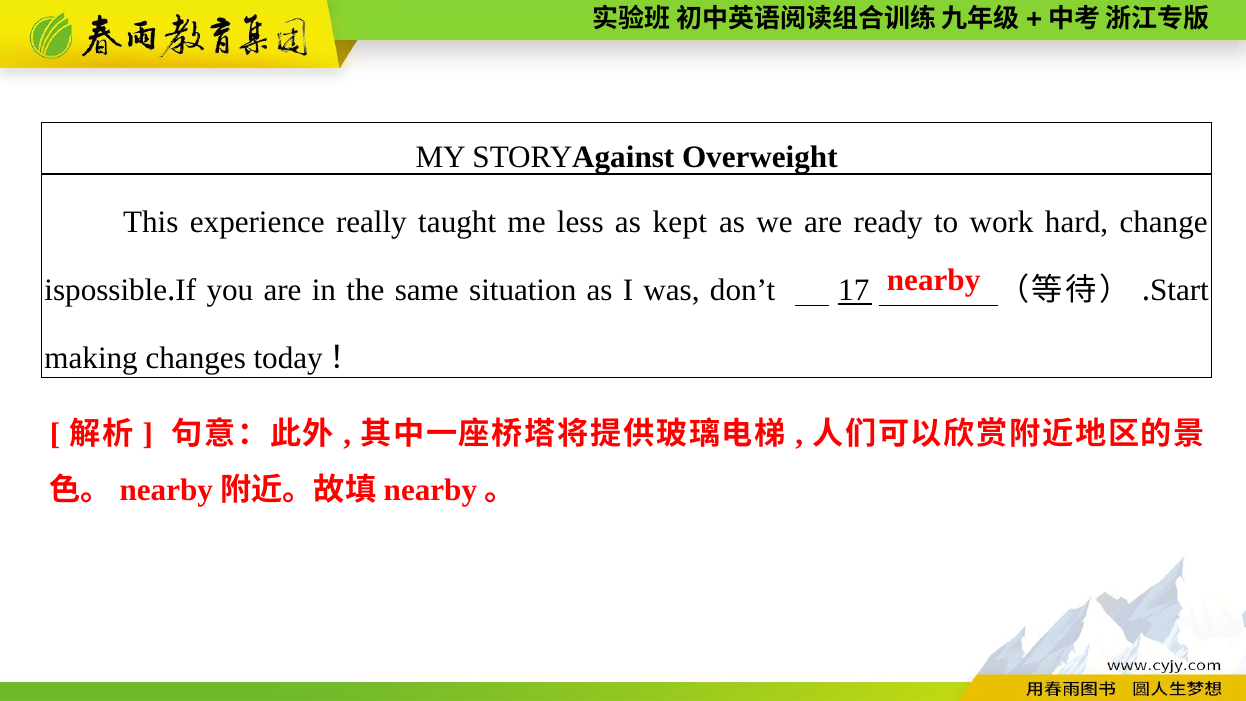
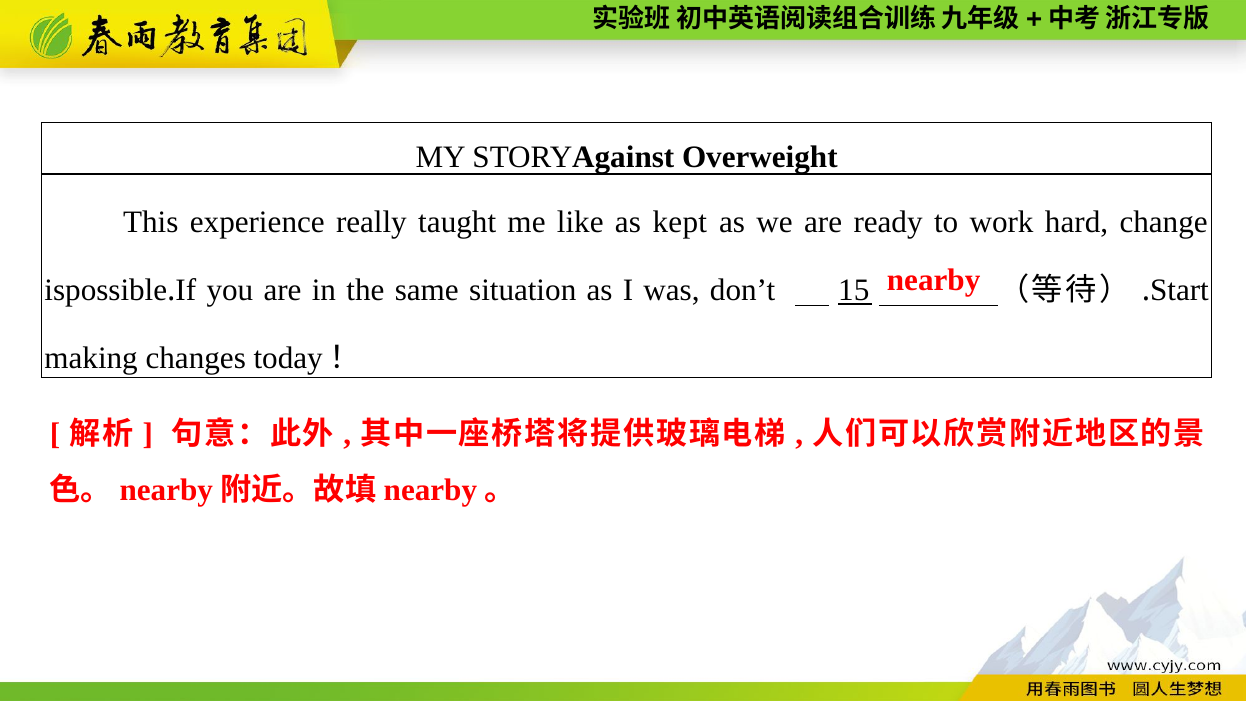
less: less -> like
17: 17 -> 15
